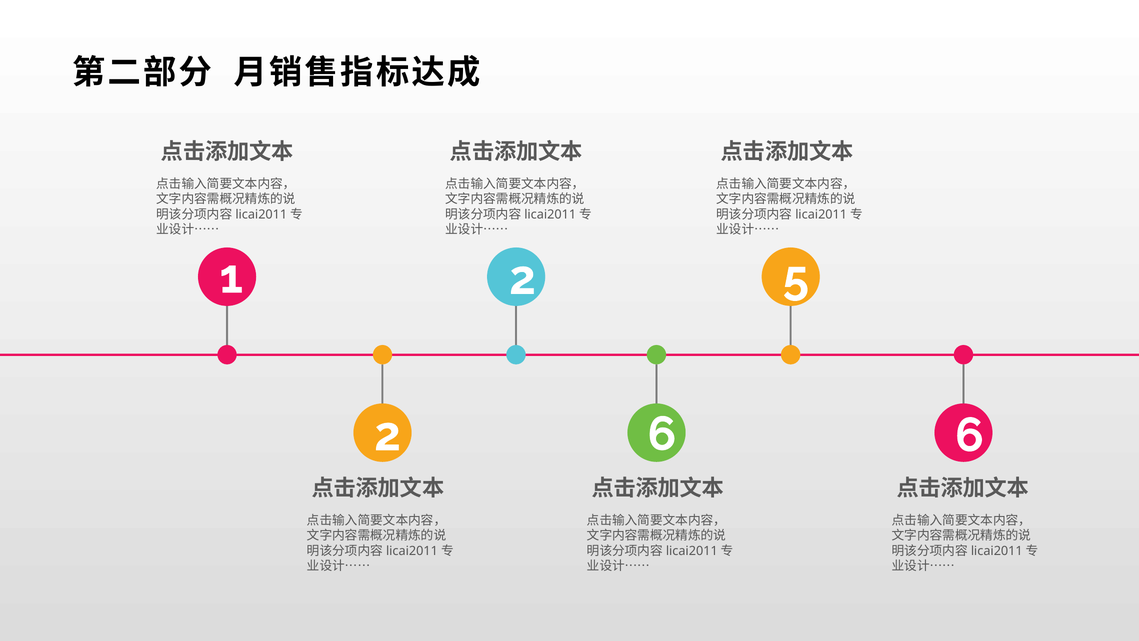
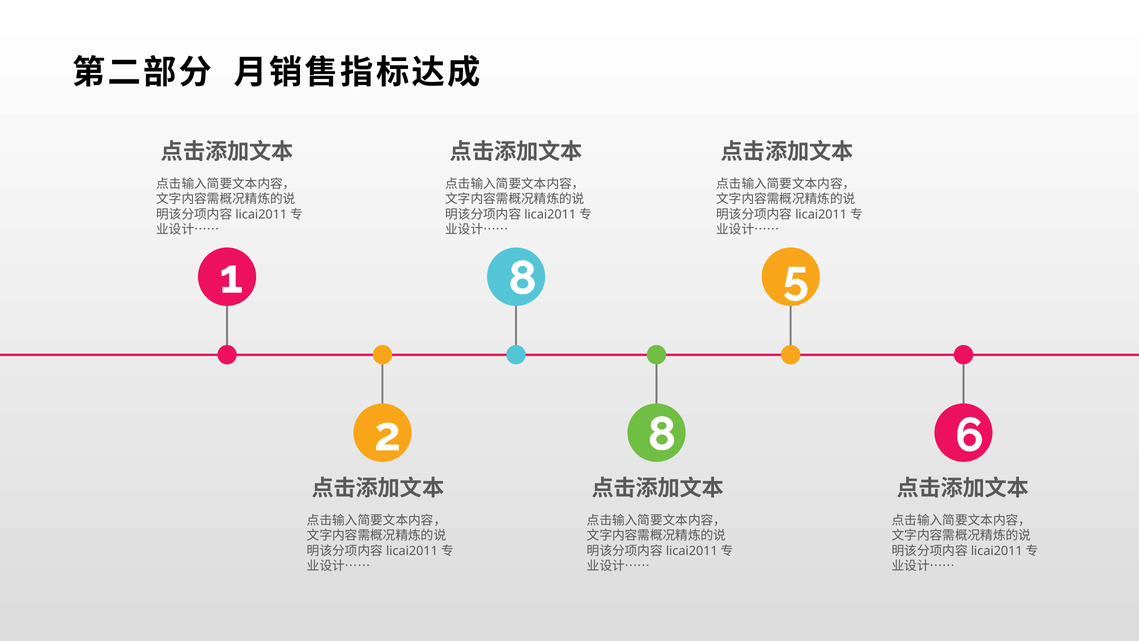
1 2: 2 -> 8
2 6: 6 -> 8
